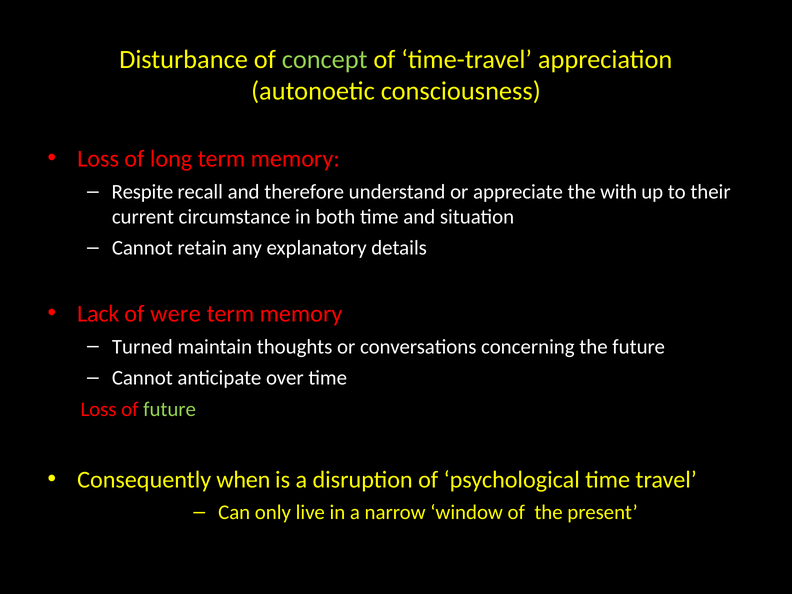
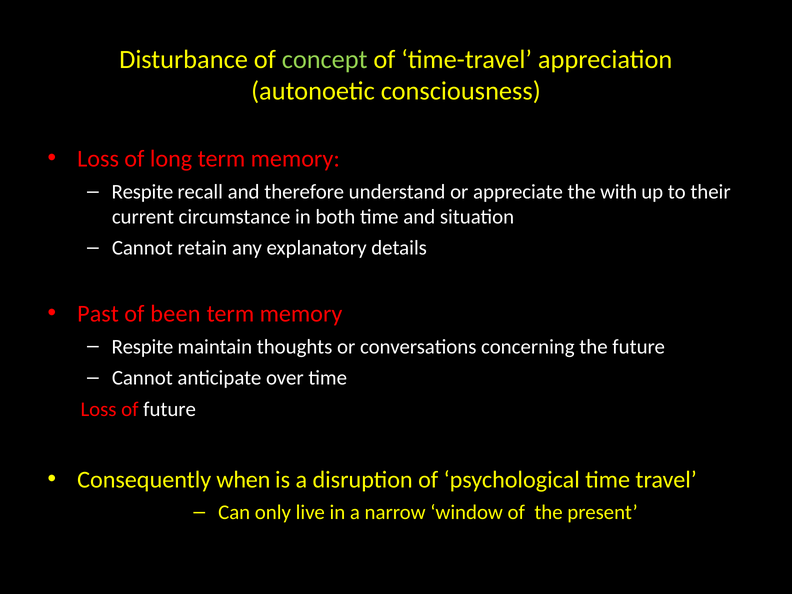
Lack: Lack -> Past
were: were -> been
Turned at (142, 347): Turned -> Respite
future at (170, 409) colour: light green -> white
